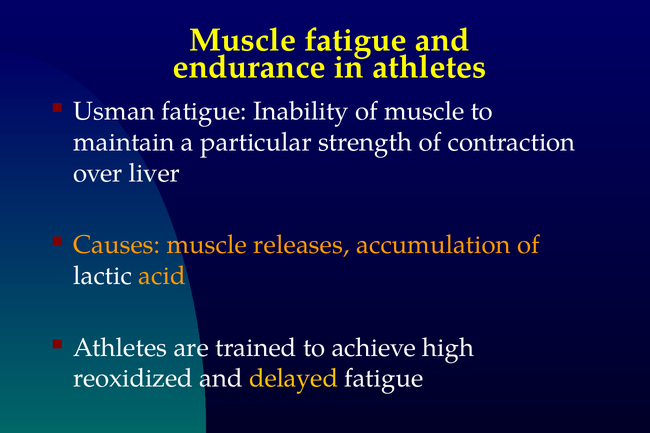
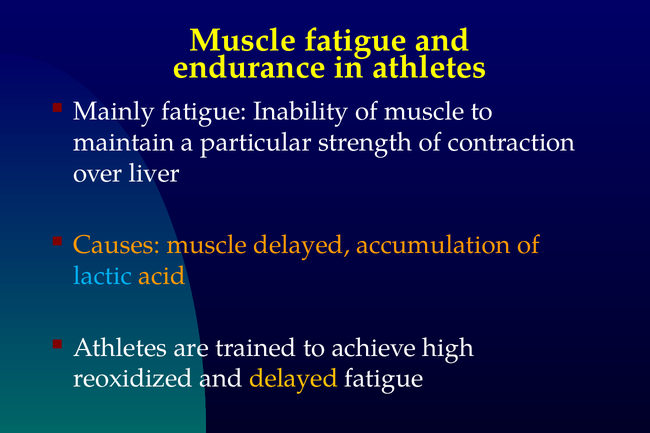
Usman: Usman -> Mainly
muscle releases: releases -> delayed
lactic colour: white -> light blue
